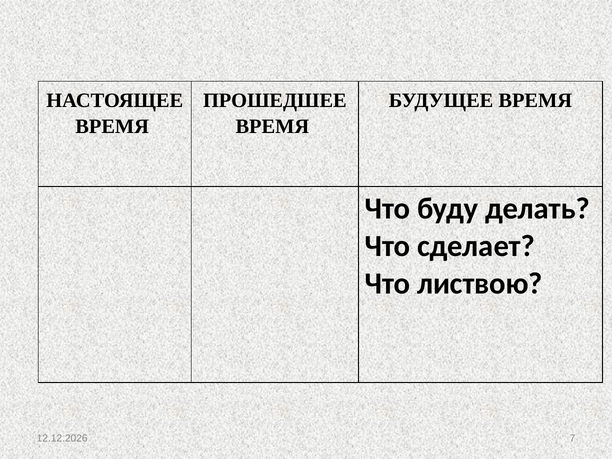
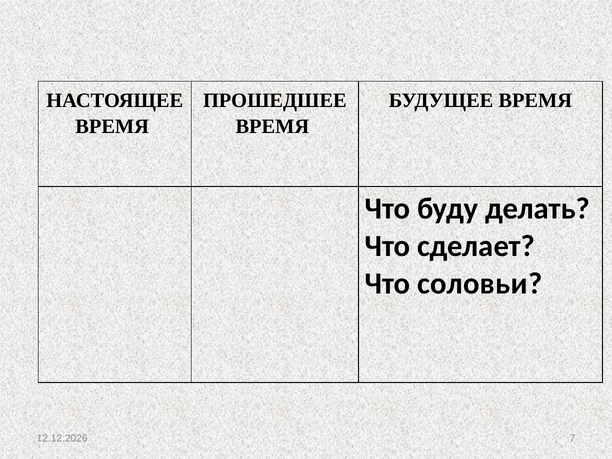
листвою: листвою -> соловьи
